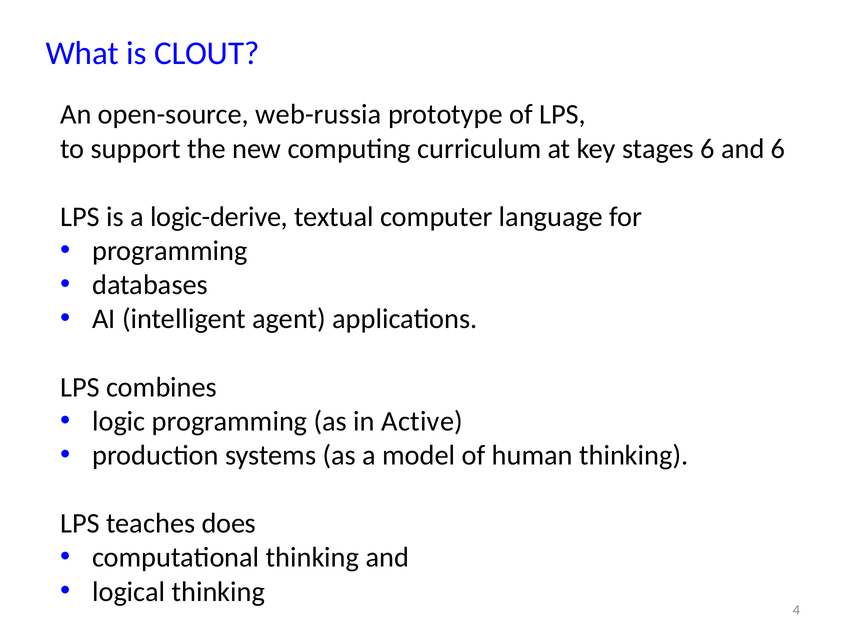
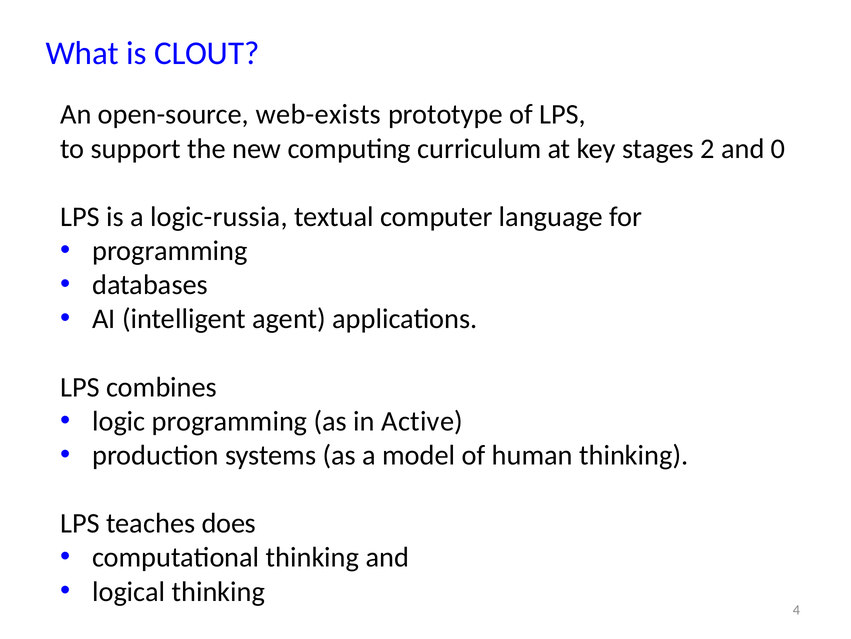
web-russia: web-russia -> web-exists
stages 6: 6 -> 2
and 6: 6 -> 0
logic-derive: logic-derive -> logic-russia
